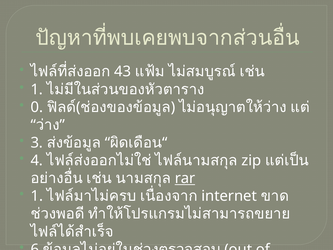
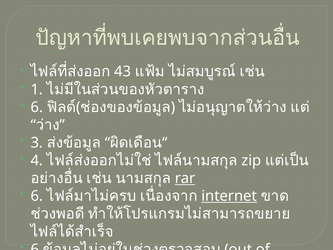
0 at (37, 107): 0 -> 6
1 at (37, 196): 1 -> 6
internet underline: none -> present
